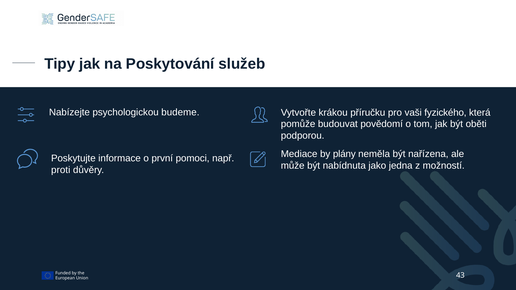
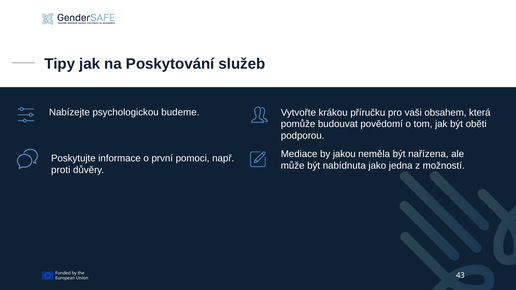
fyzického: fyzického -> obsahem
plány: plány -> jakou
